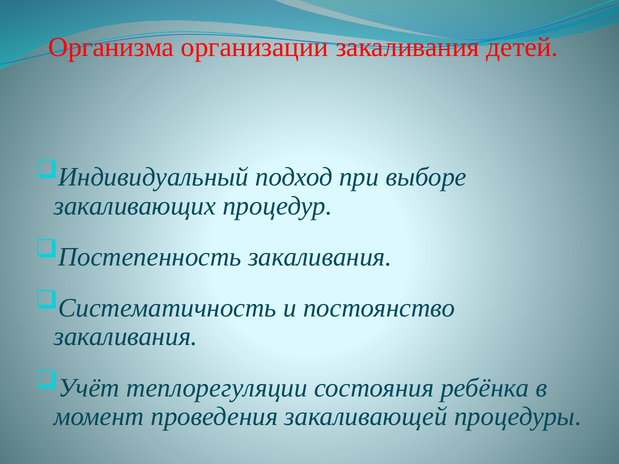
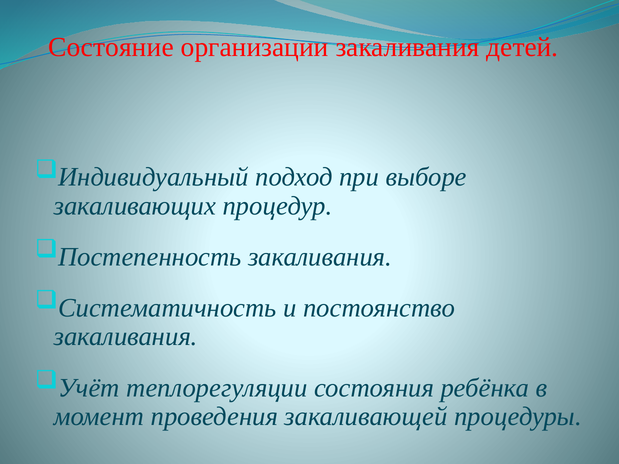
Организма: Организма -> Состояние
